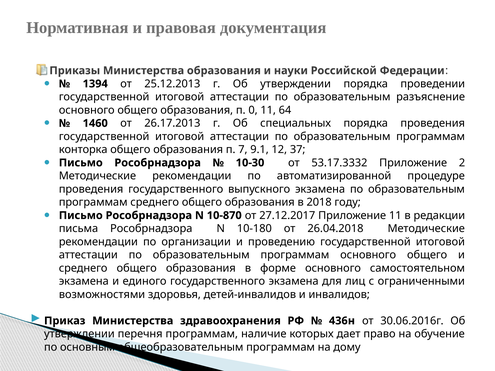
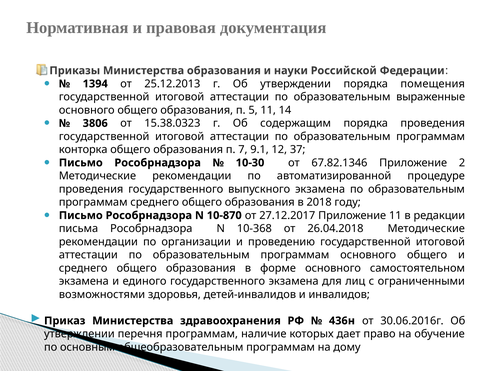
проведении: проведении -> помещения
разъяснение: разъяснение -> выраженные
0: 0 -> 5
64: 64 -> 14
1460: 1460 -> 3806
26.17.2013: 26.17.2013 -> 15.38.0323
специальных: специальных -> содержащим
53.17.3332: 53.17.3332 -> 67.82.1346
10-180: 10-180 -> 10-368
